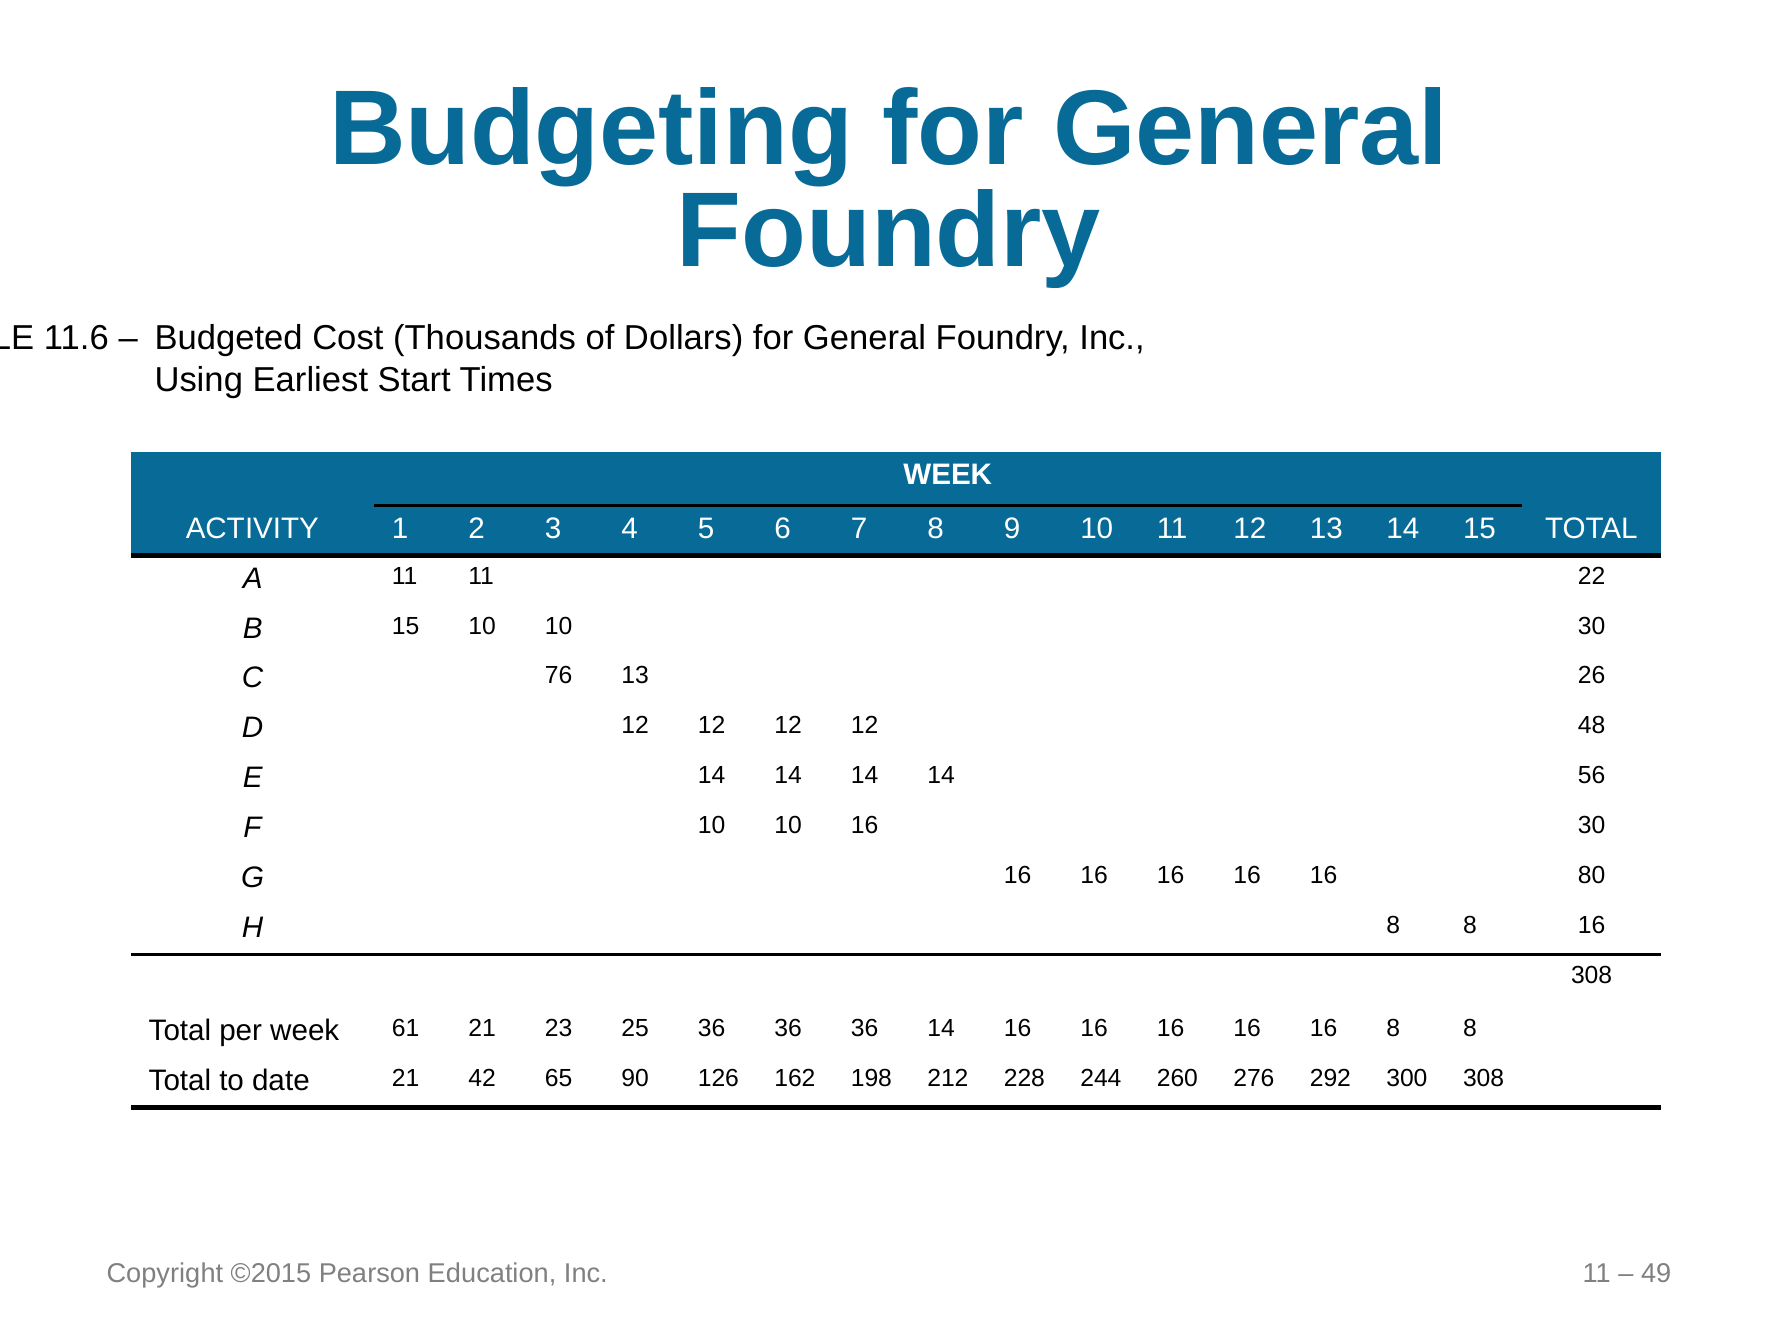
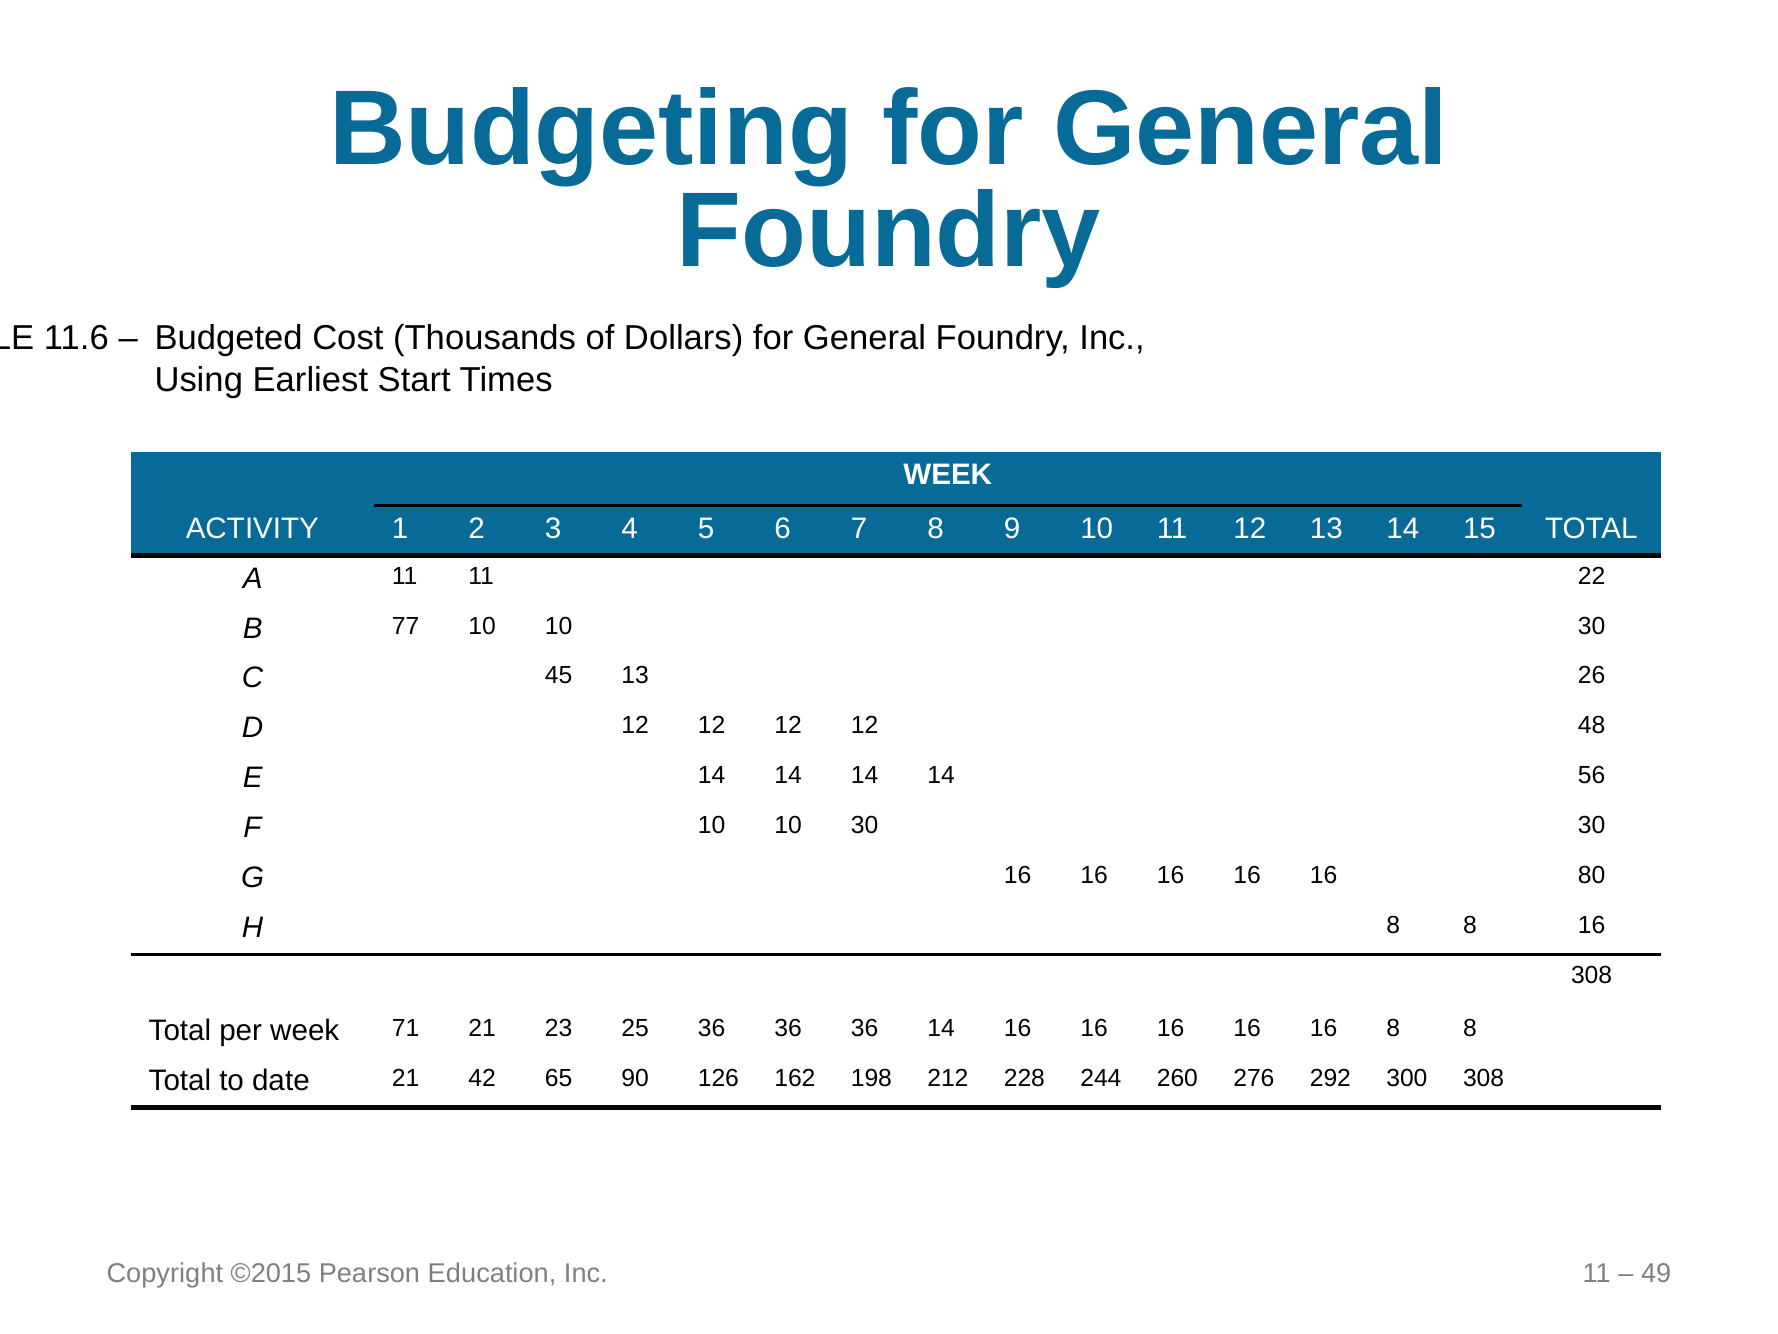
B 15: 15 -> 77
76: 76 -> 45
F 10 10 16: 16 -> 30
61: 61 -> 71
